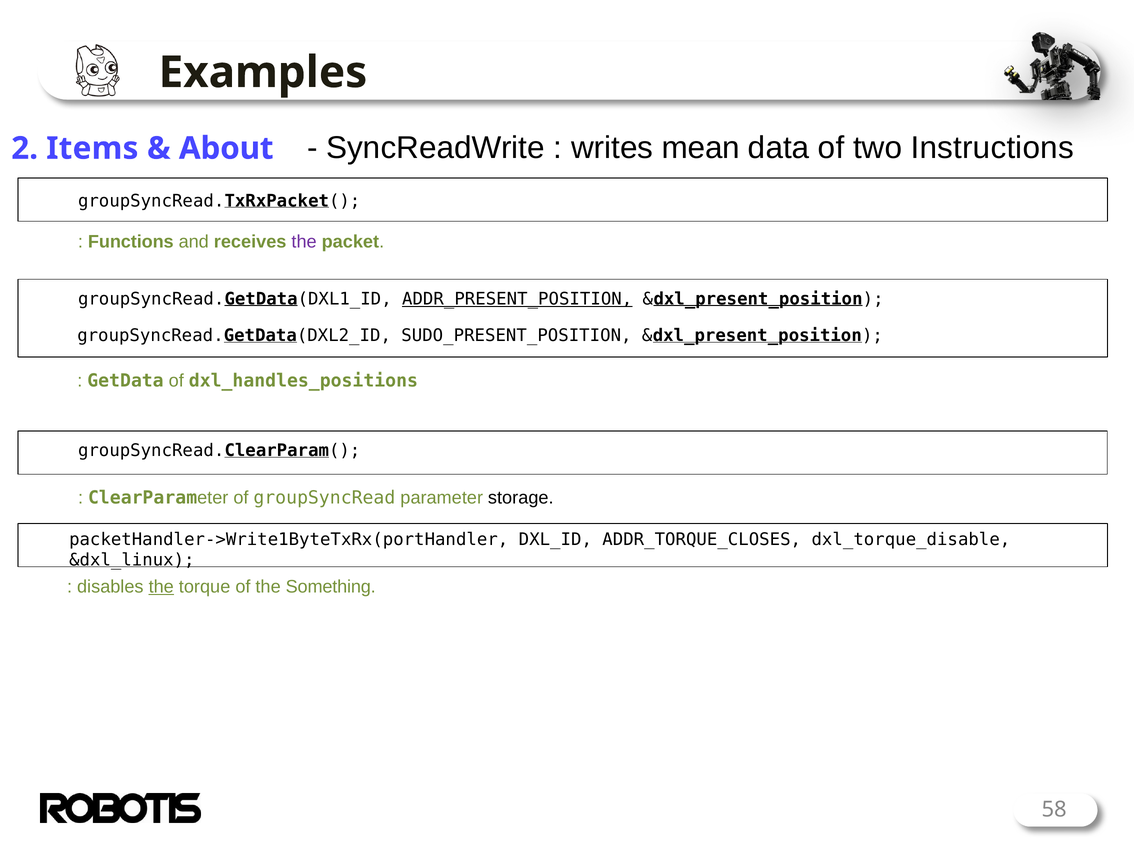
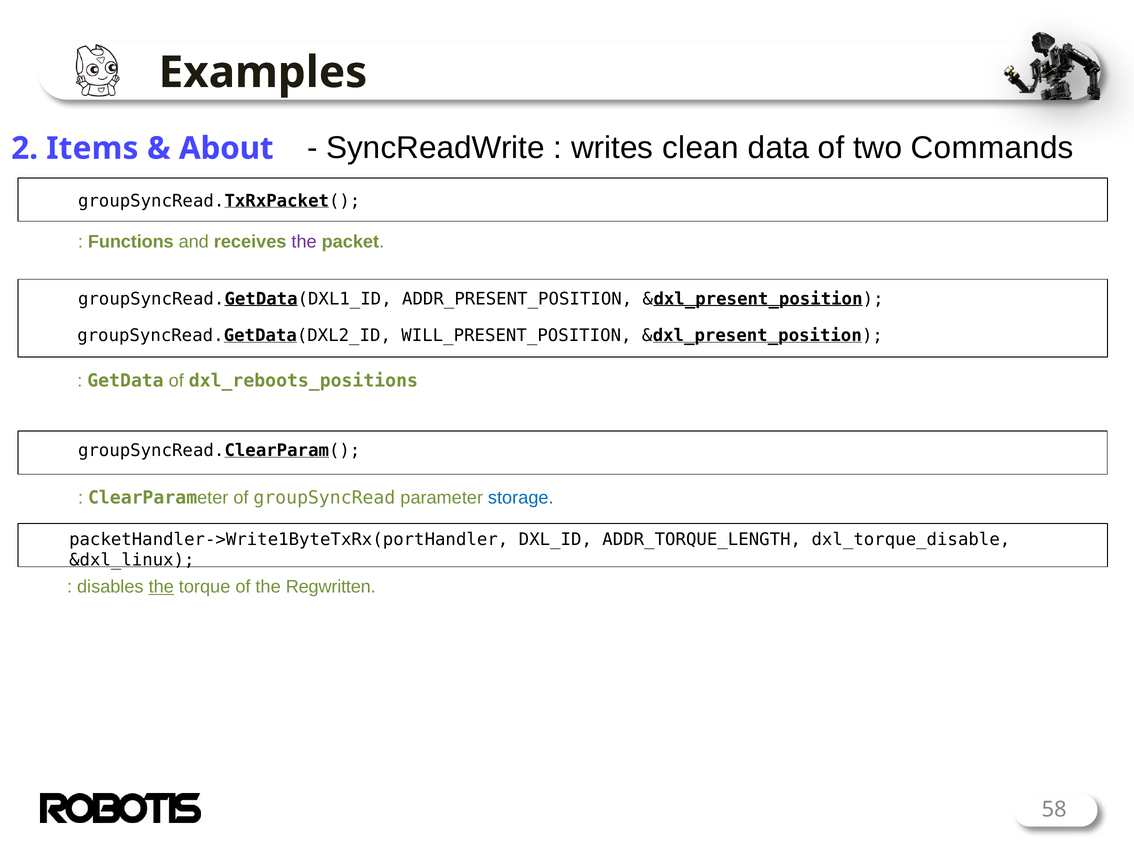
mean: mean -> clean
Instructions: Instructions -> Commands
ADDR_PRESENT_POSITION underline: present -> none
SUDO_PRESENT_POSITION: SUDO_PRESENT_POSITION -> WILL_PRESENT_POSITION
dxl_handles_positions: dxl_handles_positions -> dxl_reboots_positions
storage colour: black -> blue
ADDR_TORQUE_CLOSES: ADDR_TORQUE_CLOSES -> ADDR_TORQUE_LENGTH
Something: Something -> Regwritten
